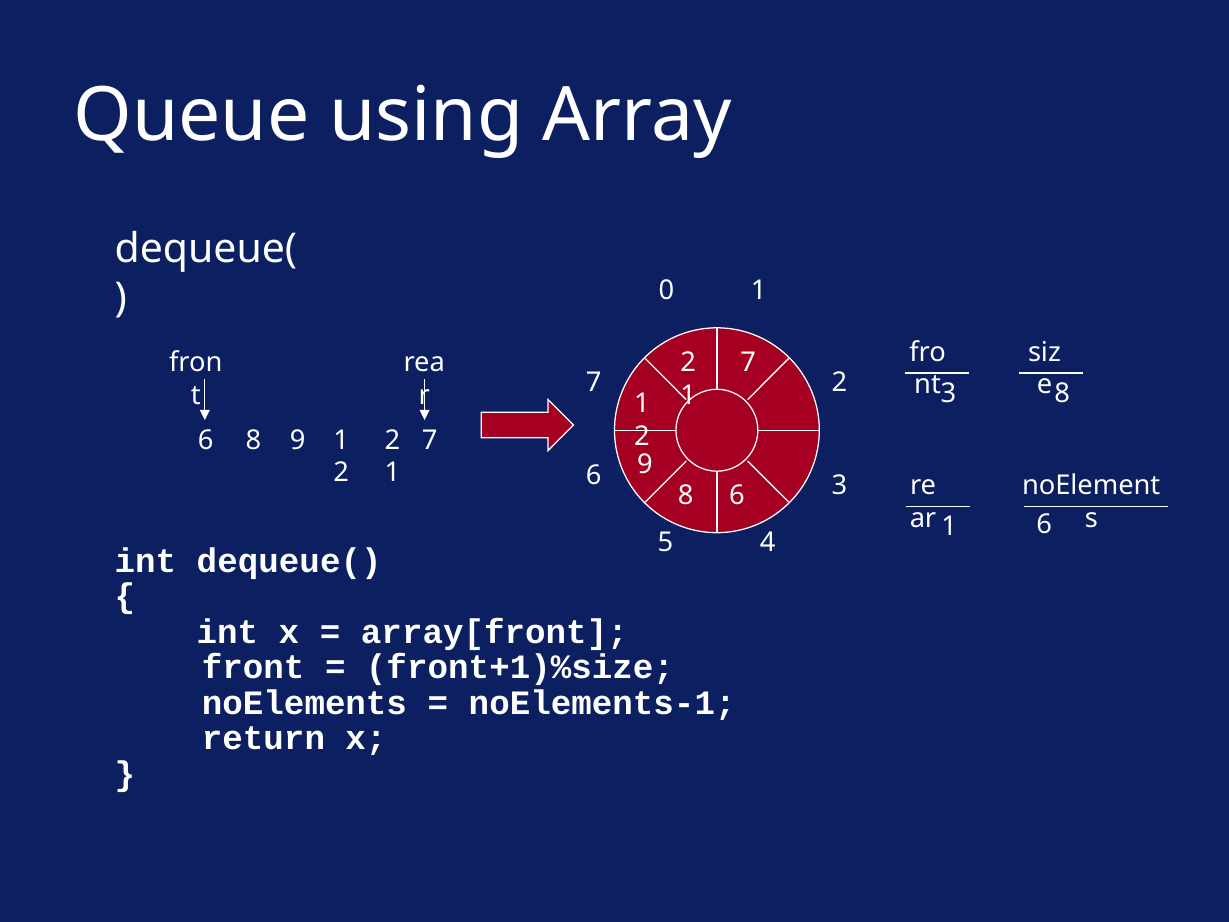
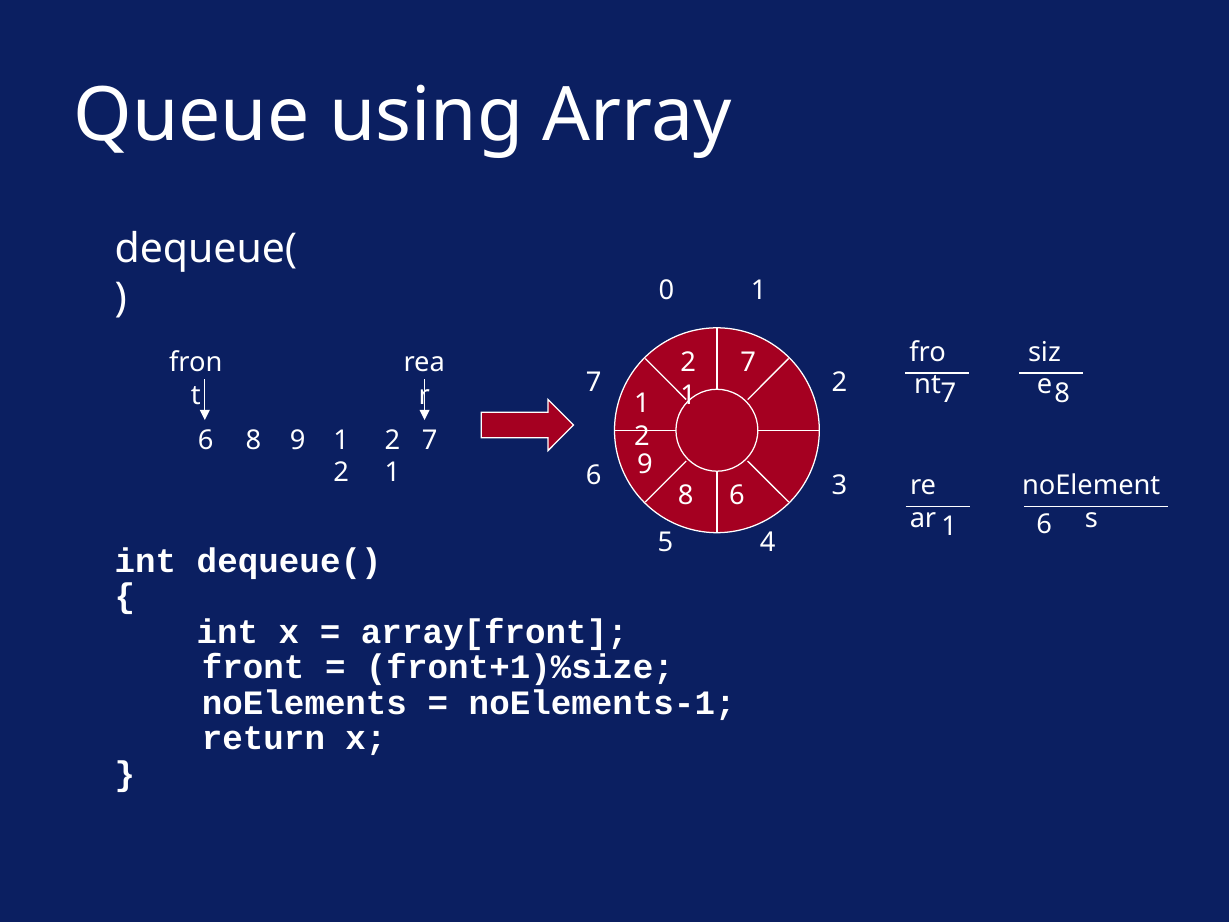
3 at (948, 393): 3 -> 7
